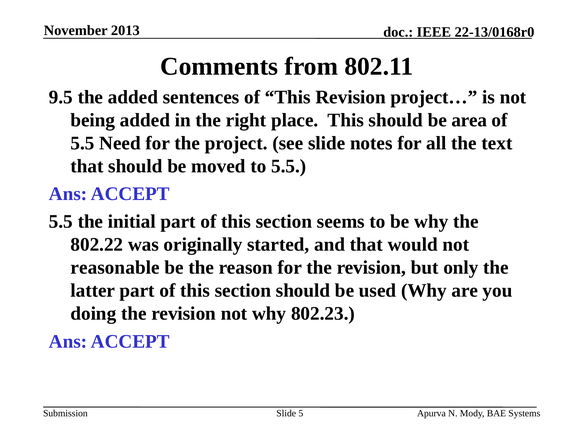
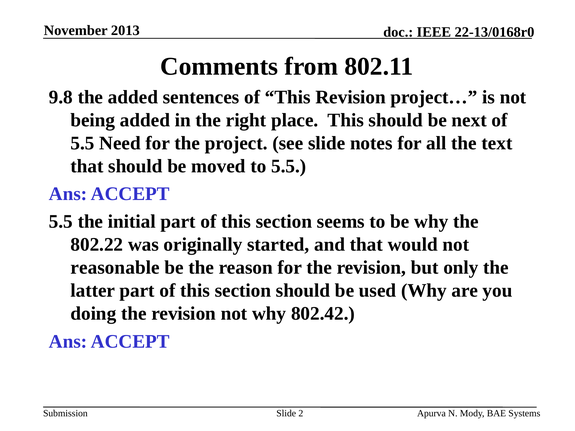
9.5: 9.5 -> 9.8
area: area -> next
802.23: 802.23 -> 802.42
5: 5 -> 2
